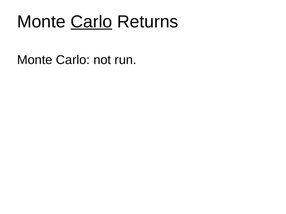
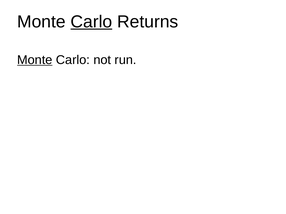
Monte at (35, 60) underline: none -> present
